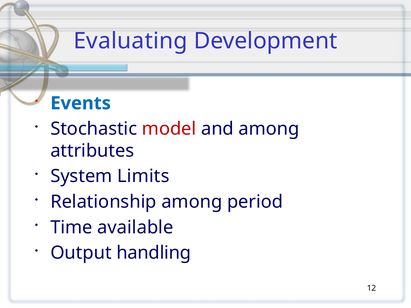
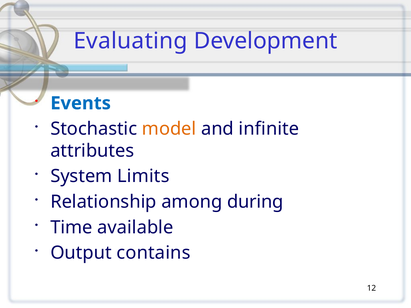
model colour: red -> orange
and among: among -> infinite
period: period -> during
handling: handling -> contains
